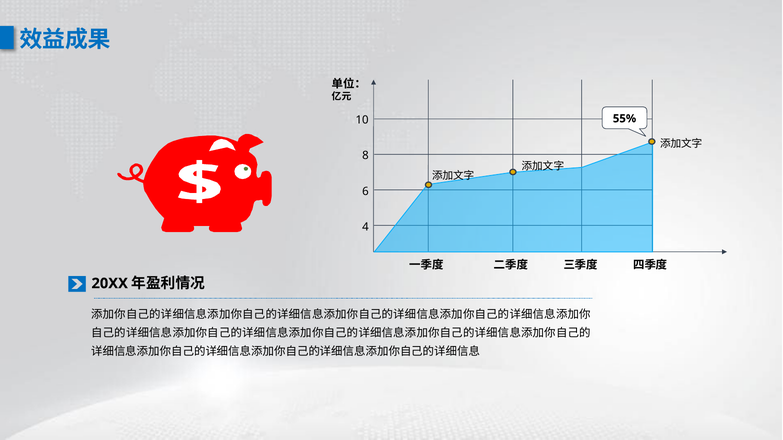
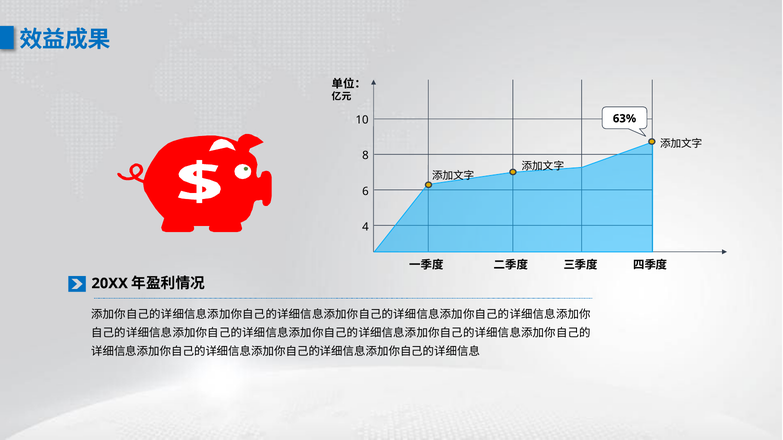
55%: 55% -> 63%
